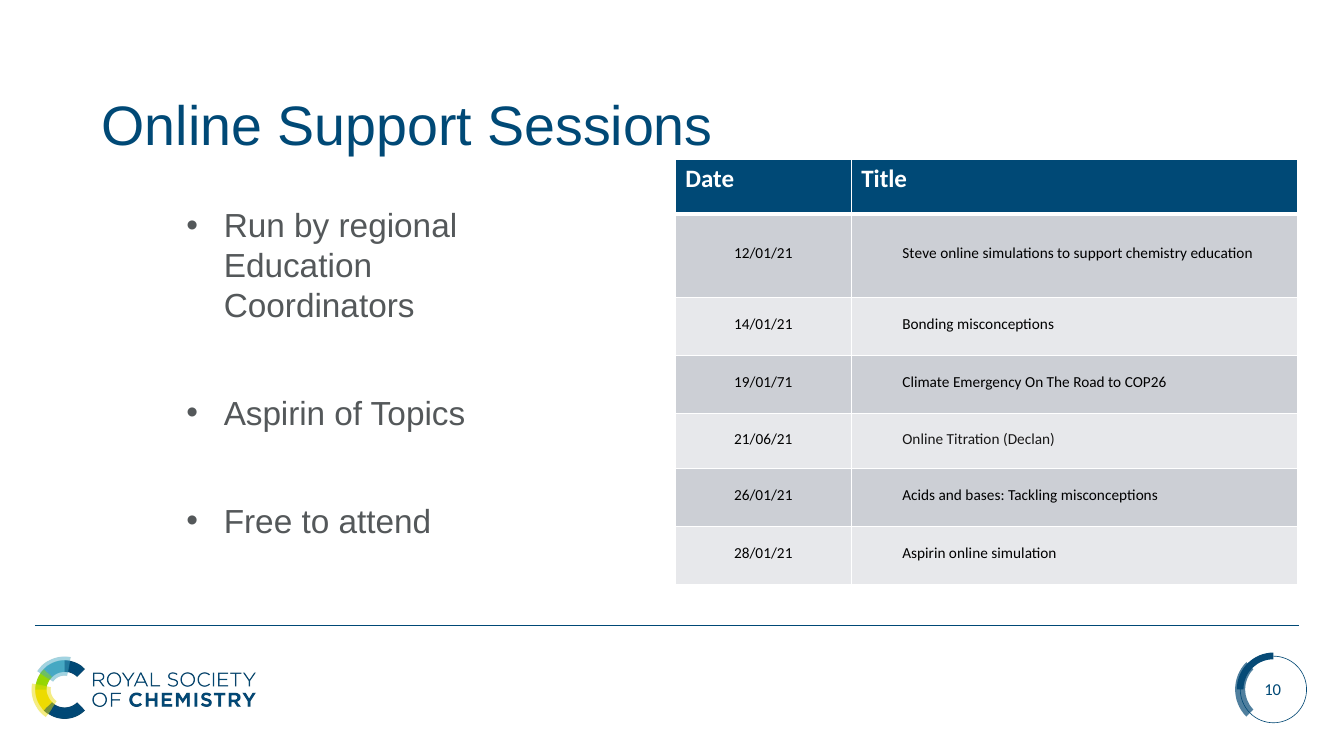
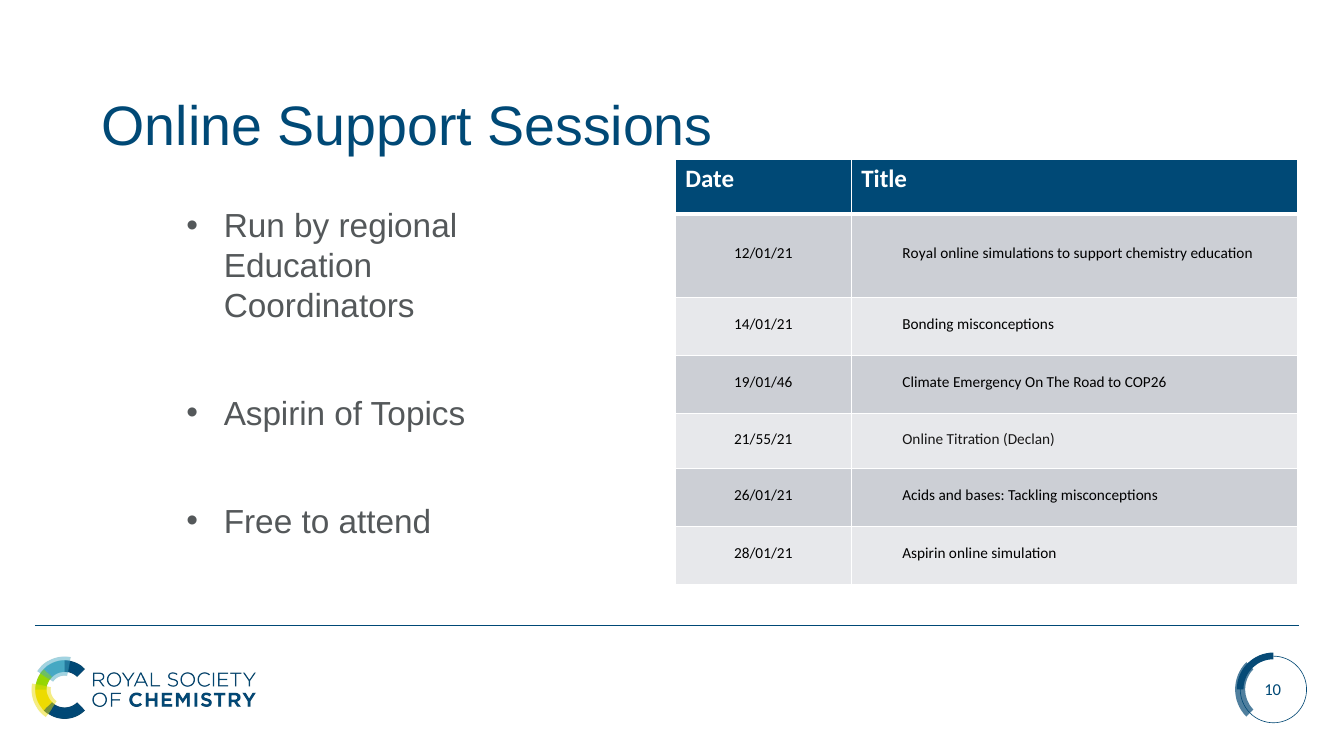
Steve: Steve -> Royal
19/01/71: 19/01/71 -> 19/01/46
21/06/21: 21/06/21 -> 21/55/21
